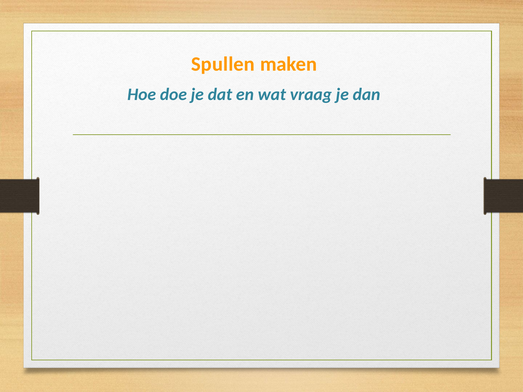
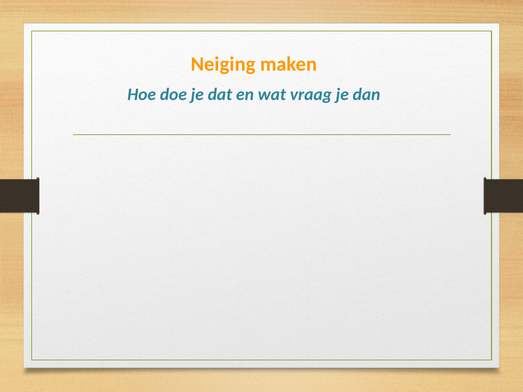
Spullen: Spullen -> Neiging
